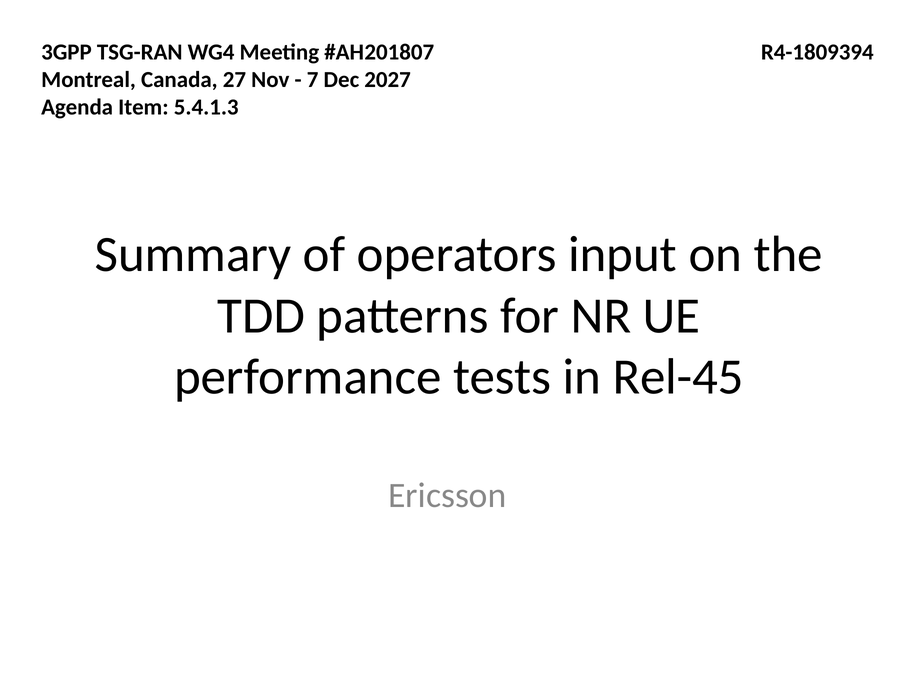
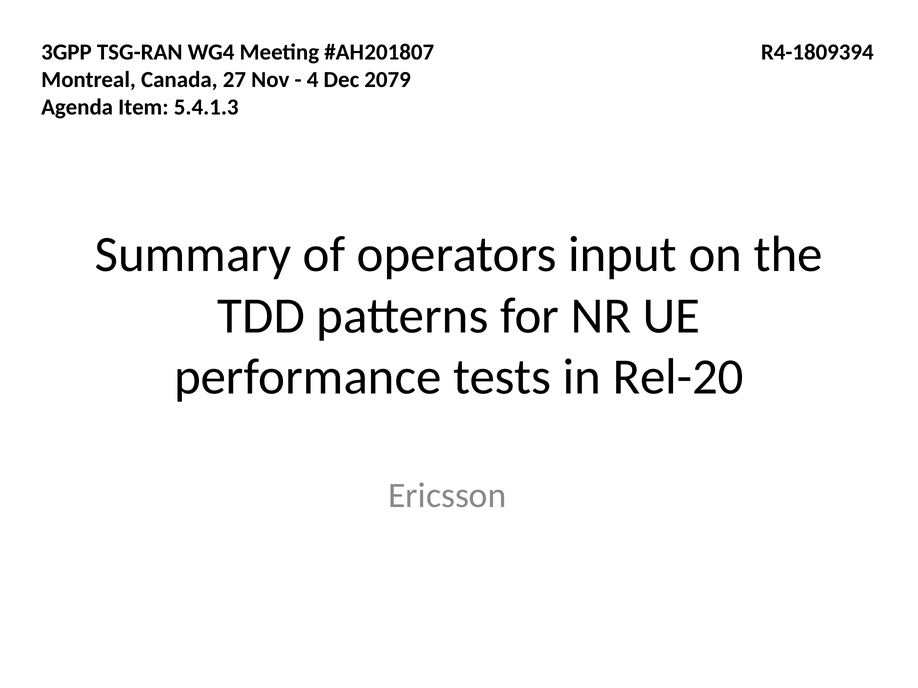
7: 7 -> 4
2027: 2027 -> 2079
Rel-45: Rel-45 -> Rel-20
